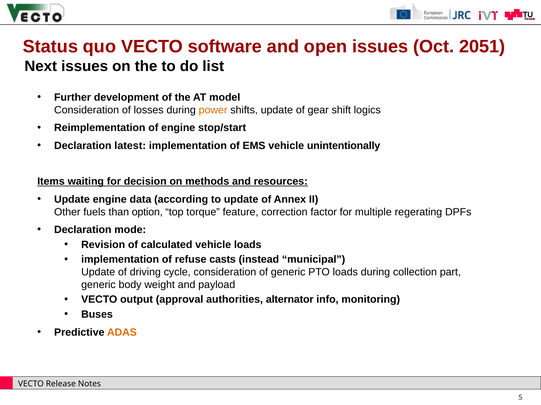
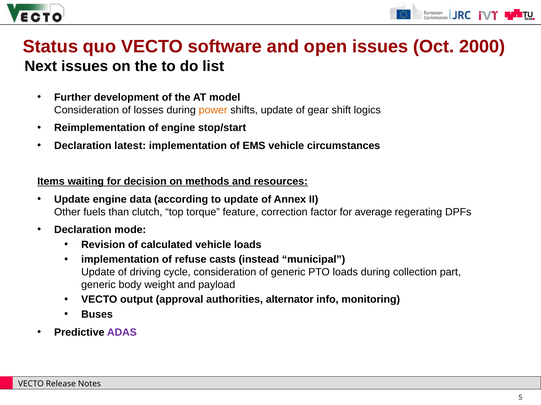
2051: 2051 -> 2000
unintentionally: unintentionally -> circumstances
option: option -> clutch
multiple: multiple -> average
ADAS colour: orange -> purple
